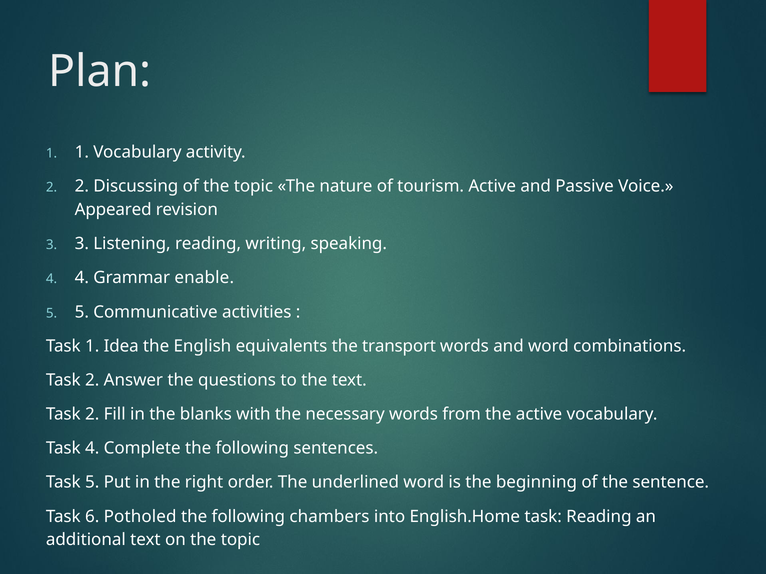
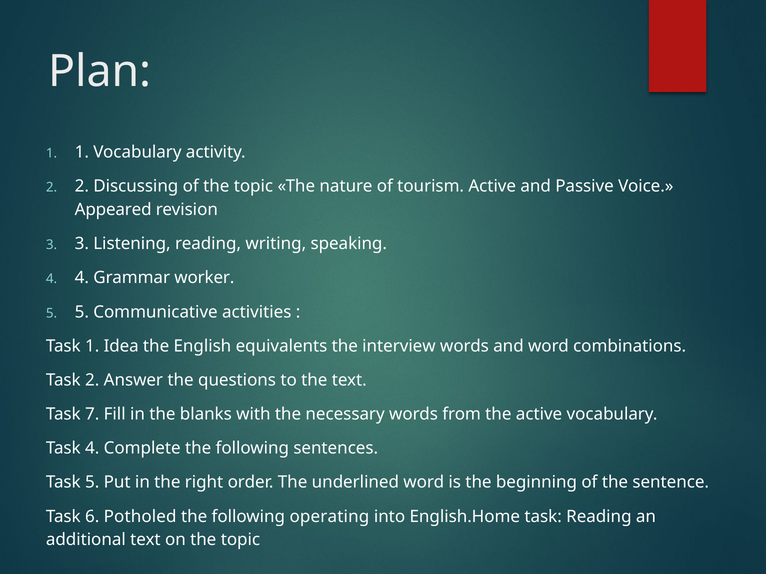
enable: enable -> worker
transport: transport -> interview
2 at (92, 415): 2 -> 7
chambers: chambers -> operating
